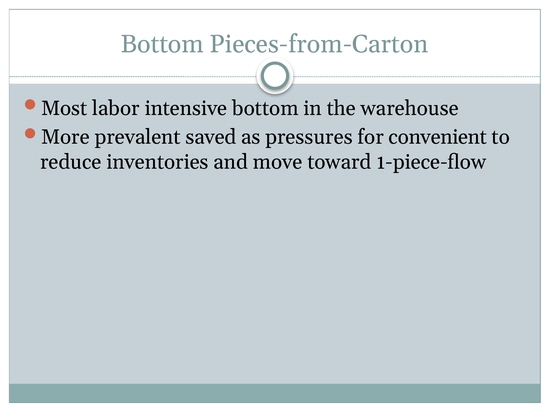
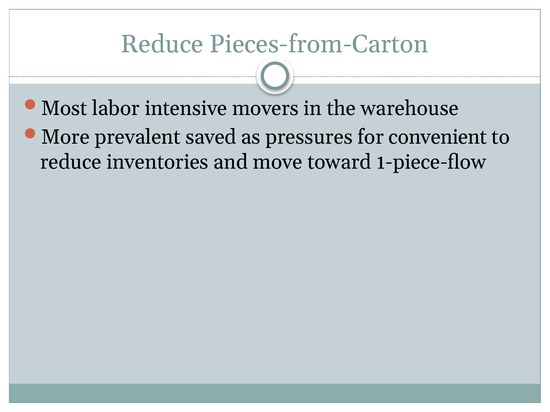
Bottom at (162, 44): Bottom -> Reduce
intensive bottom: bottom -> movers
